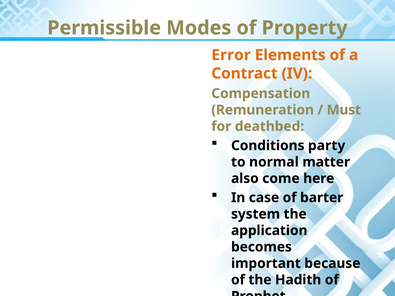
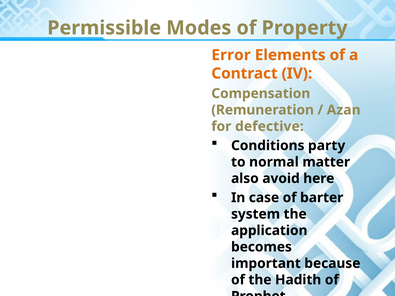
Must: Must -> Azan
deathbed: deathbed -> defective
come: come -> avoid
